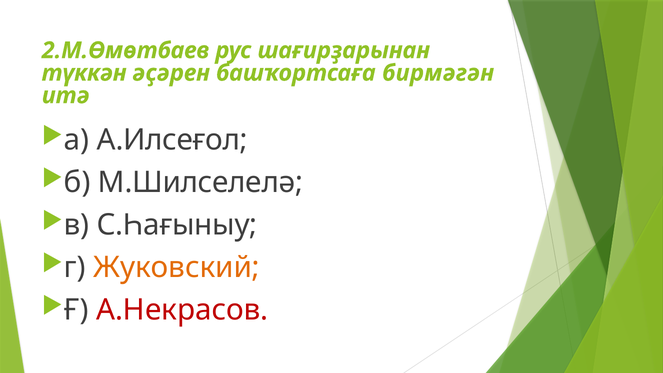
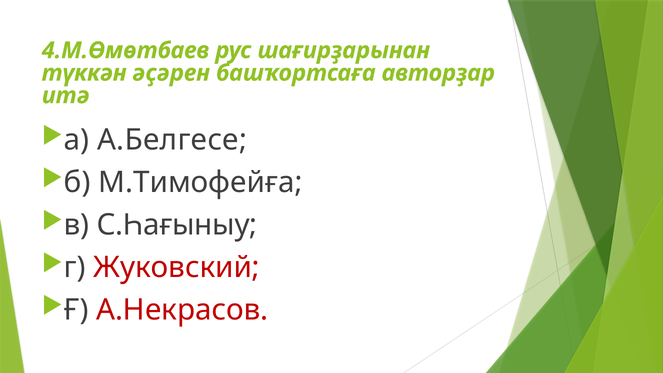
2.М.Өмөтбаев: 2.М.Өмөтбаев -> 4.М.Өмөтбаев
бирмәгән: бирмәгән -> авторҙар
А.Илсеғол: А.Илсеғол -> А.Белгесе
М.Шилселелә: М.Шилселелә -> М.Тимофейға
Жуковский colour: orange -> red
